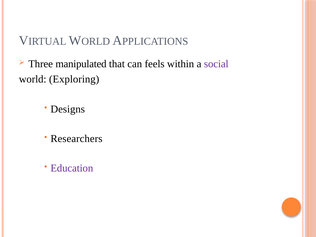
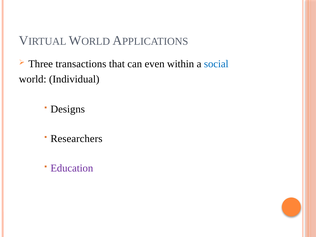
manipulated: manipulated -> transactions
feels: feels -> even
social colour: purple -> blue
Exploring: Exploring -> Individual
